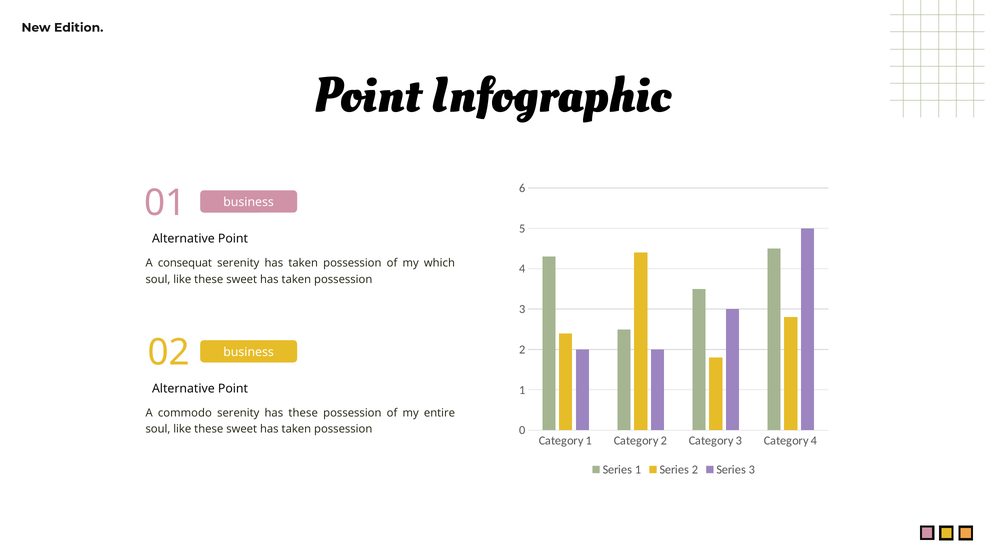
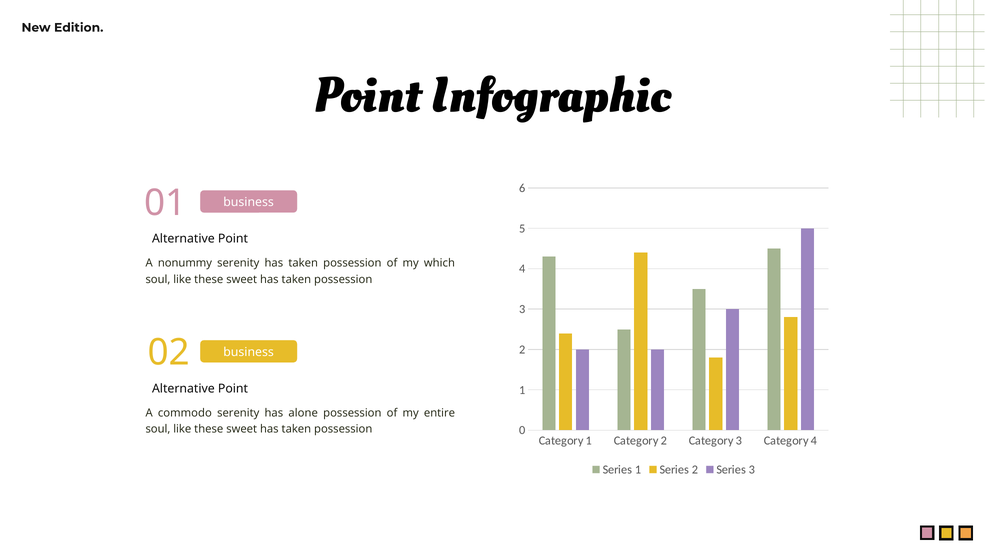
consequat: consequat -> nonummy
has these: these -> alone
